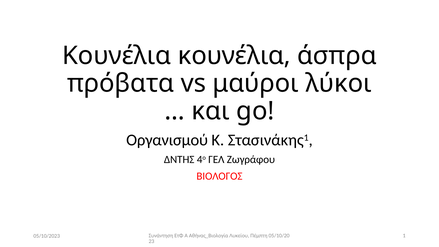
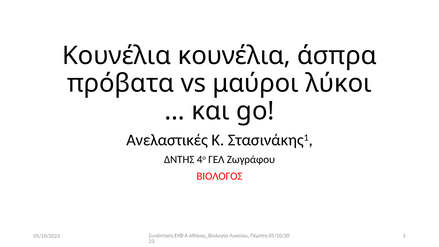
Οργανισμού: Οργανισμού -> Ανελαστικές
